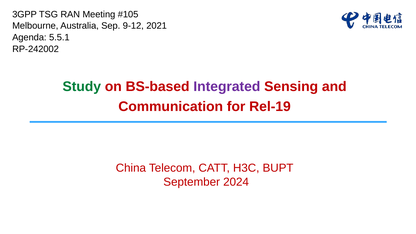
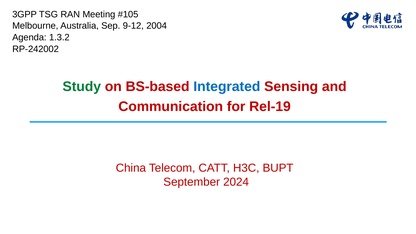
2021: 2021 -> 2004
5.5.1: 5.5.1 -> 1.3.2
Integrated colour: purple -> blue
